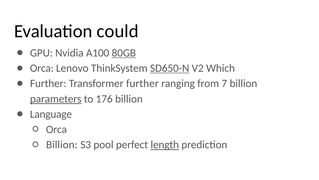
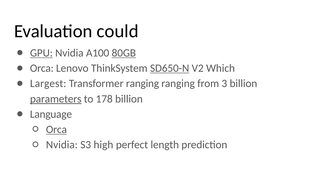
GPU underline: none -> present
Further at (48, 83): Further -> Largest
Transformer further: further -> ranging
7: 7 -> 3
176: 176 -> 178
Orca at (56, 129) underline: none -> present
Billion at (62, 144): Billion -> Nvidia
pool: pool -> high
length underline: present -> none
